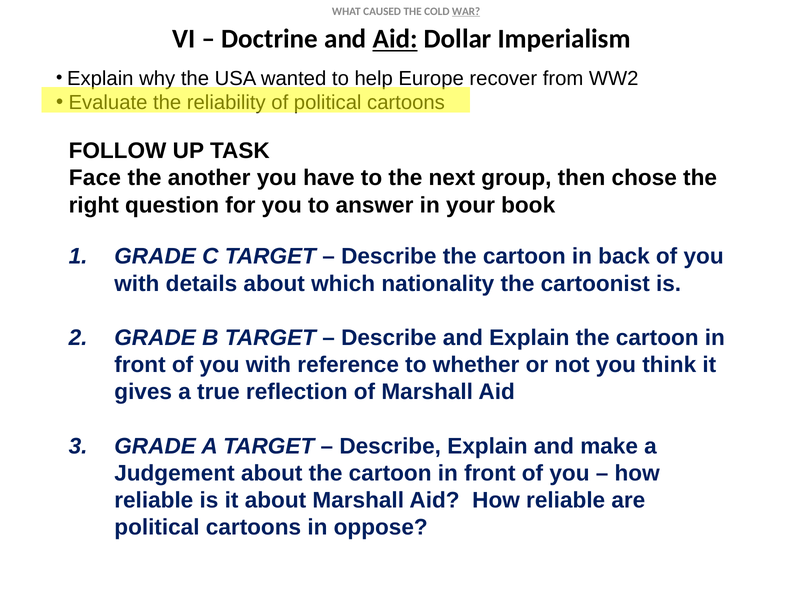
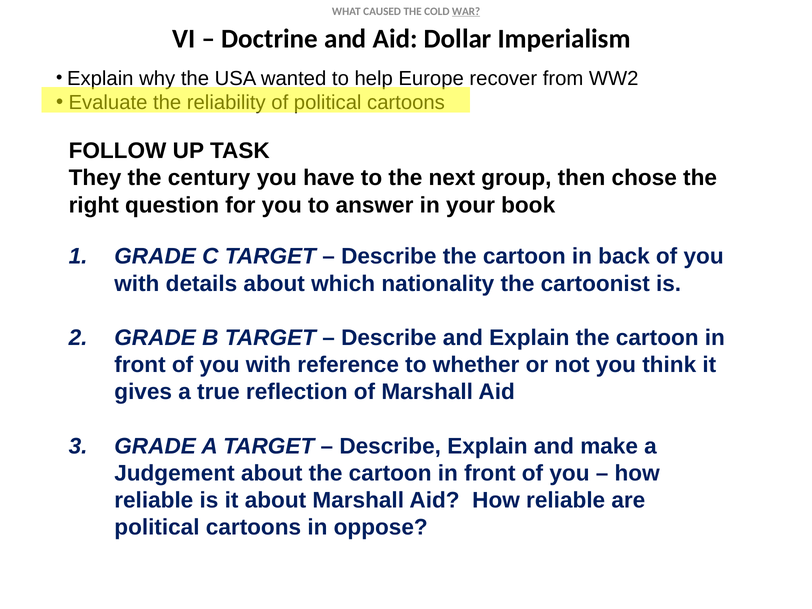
Aid at (395, 39) underline: present -> none
Face: Face -> They
another: another -> century
